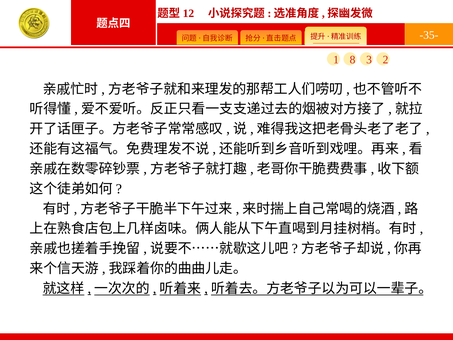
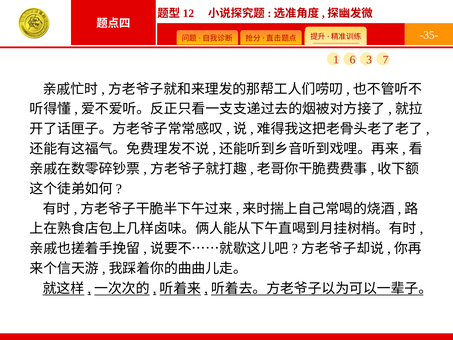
8: 8 -> 6
2: 2 -> 7
